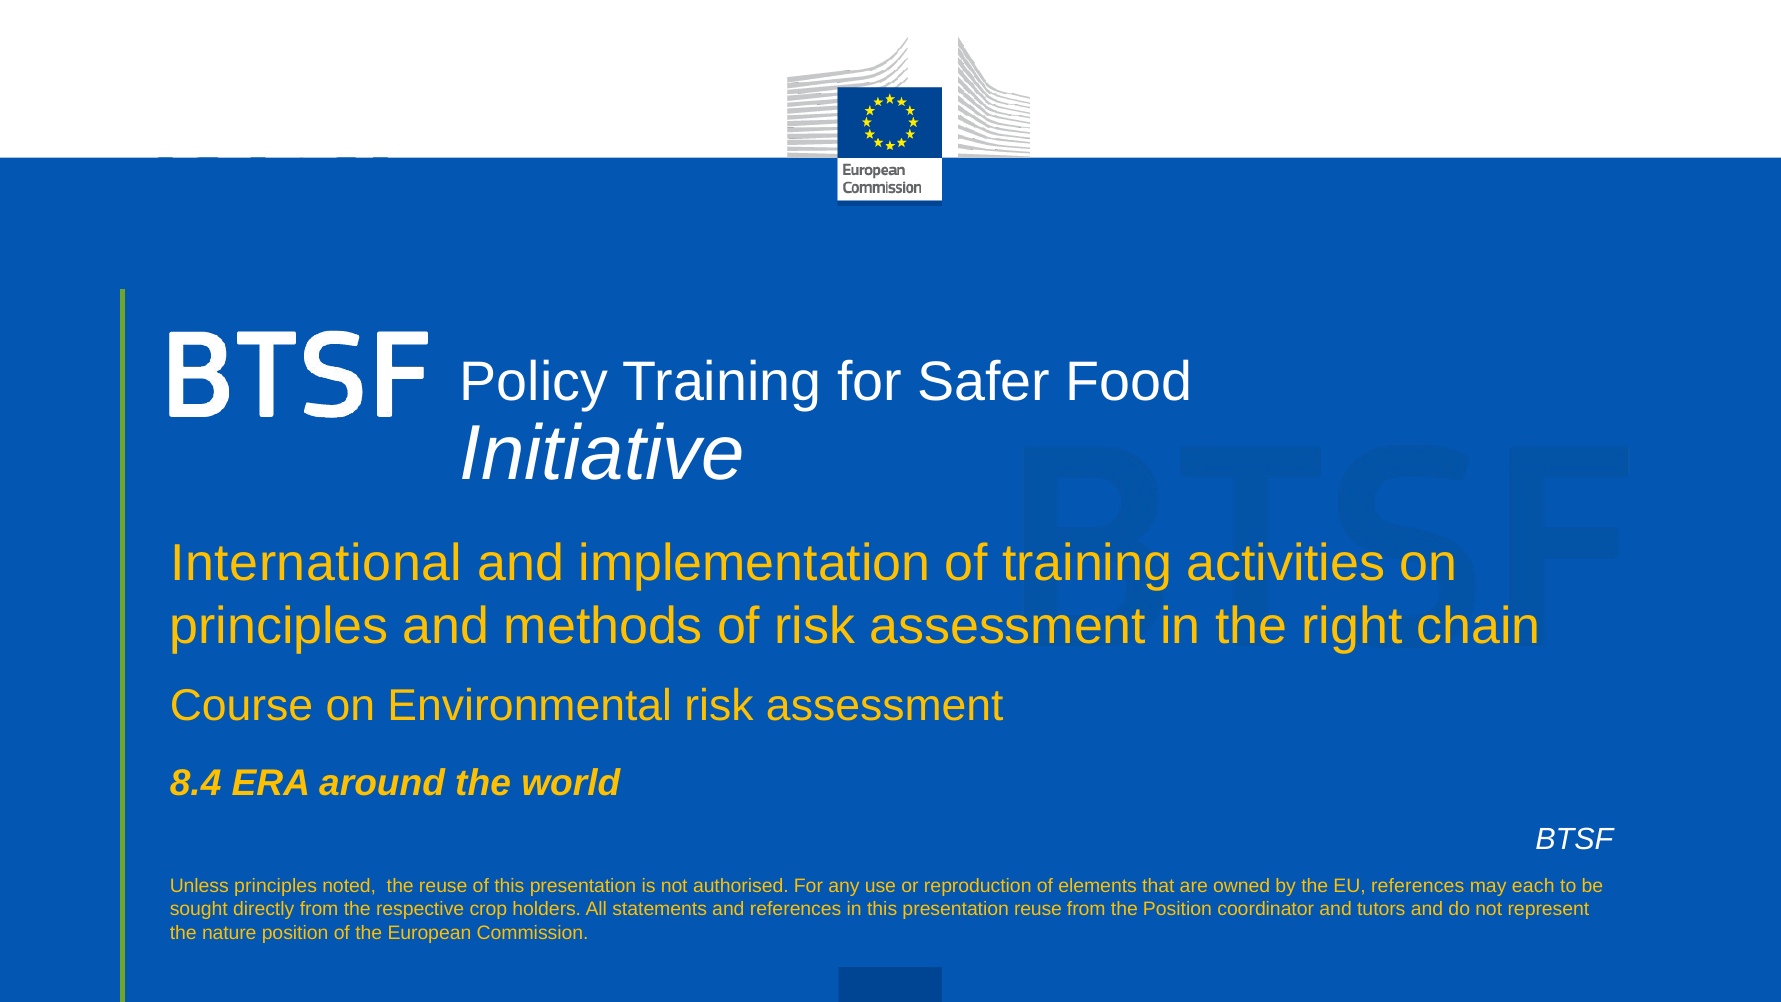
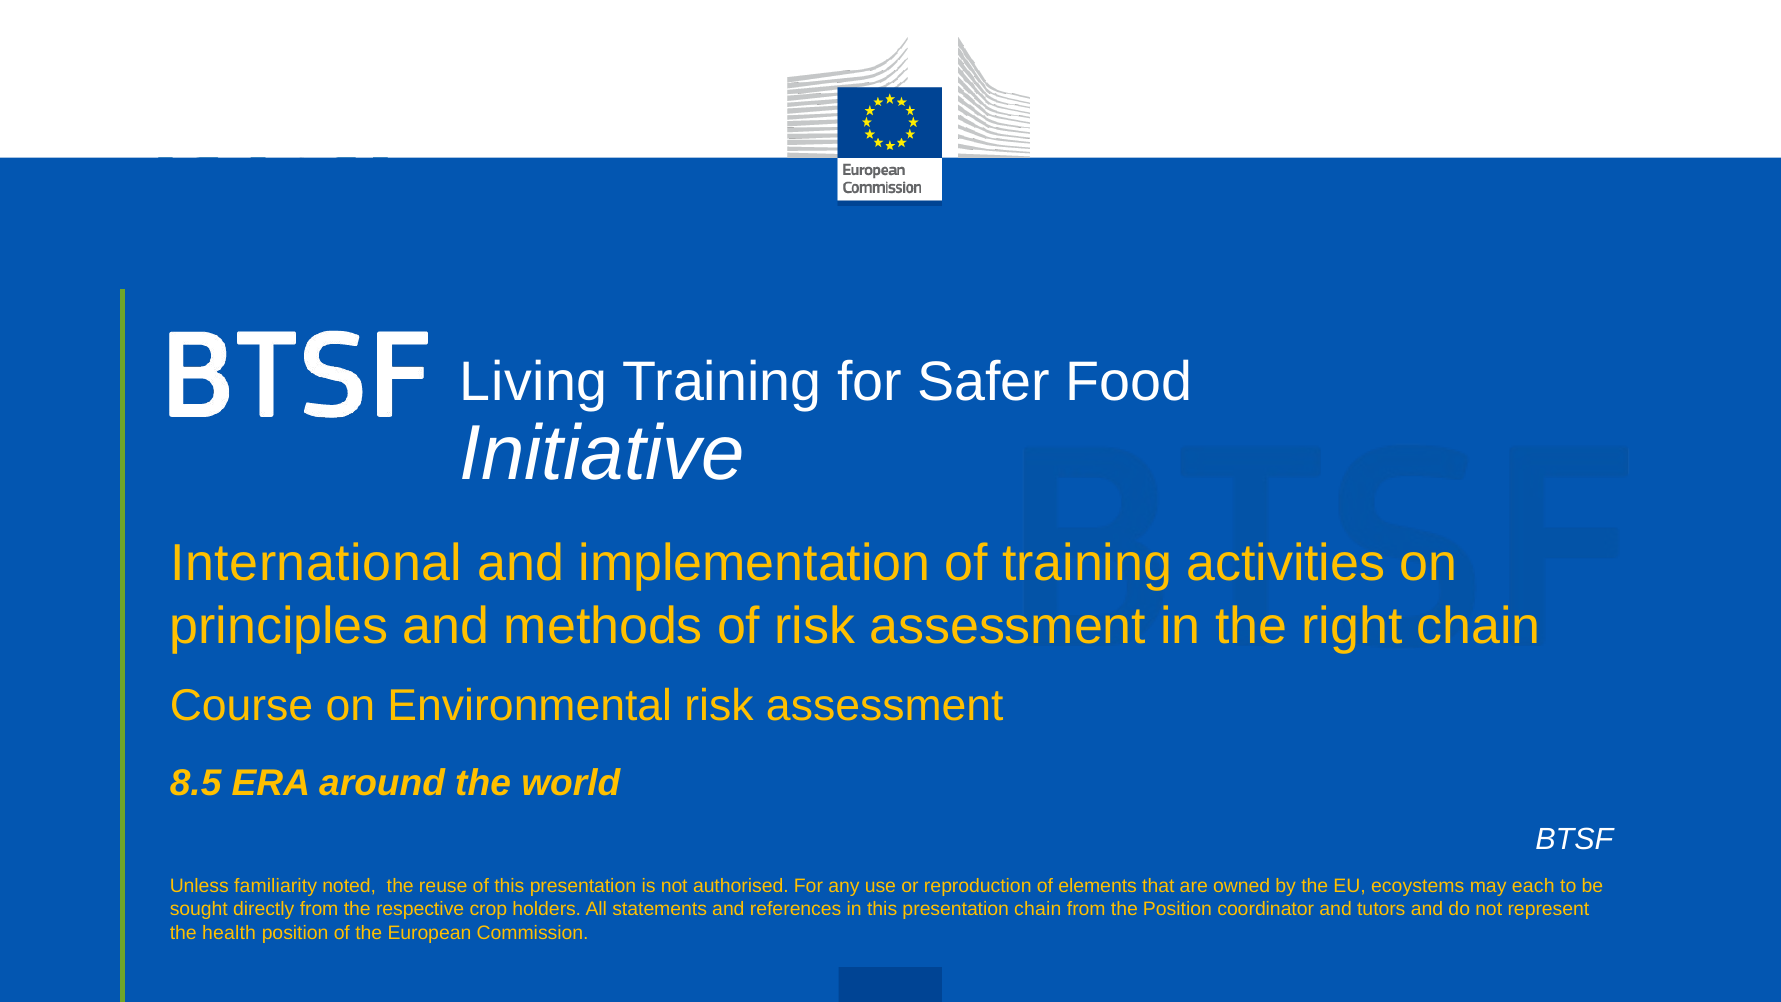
Policy: Policy -> Living
8.4: 8.4 -> 8.5
Unless principles: principles -> familiarity
EU references: references -> ecoystems
presentation reuse: reuse -> chain
nature: nature -> health
